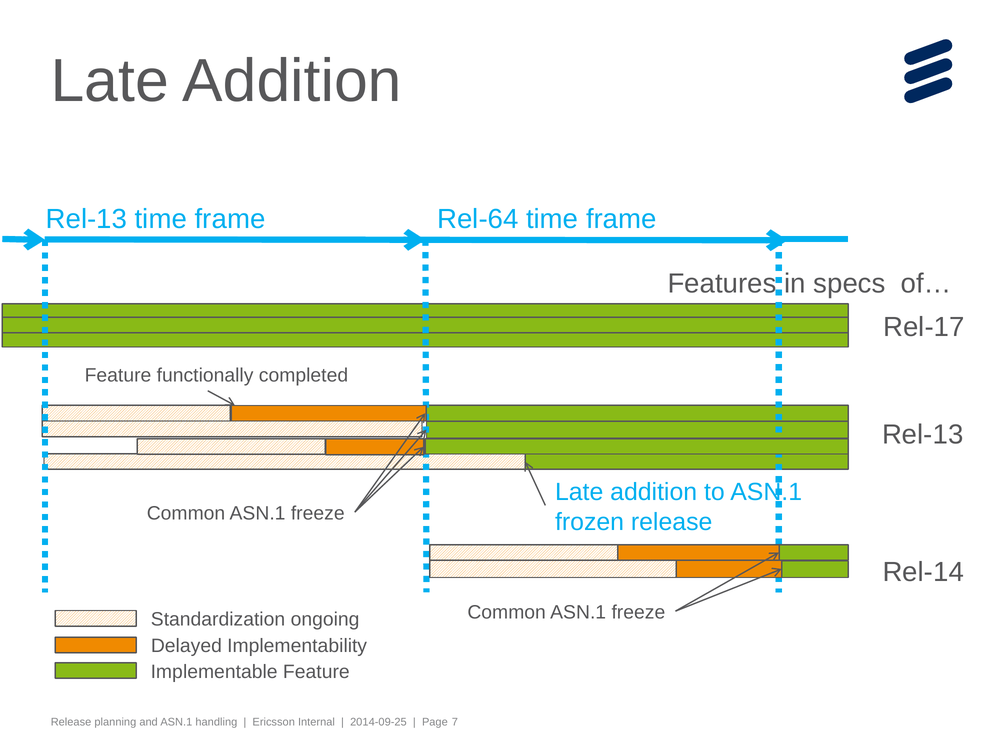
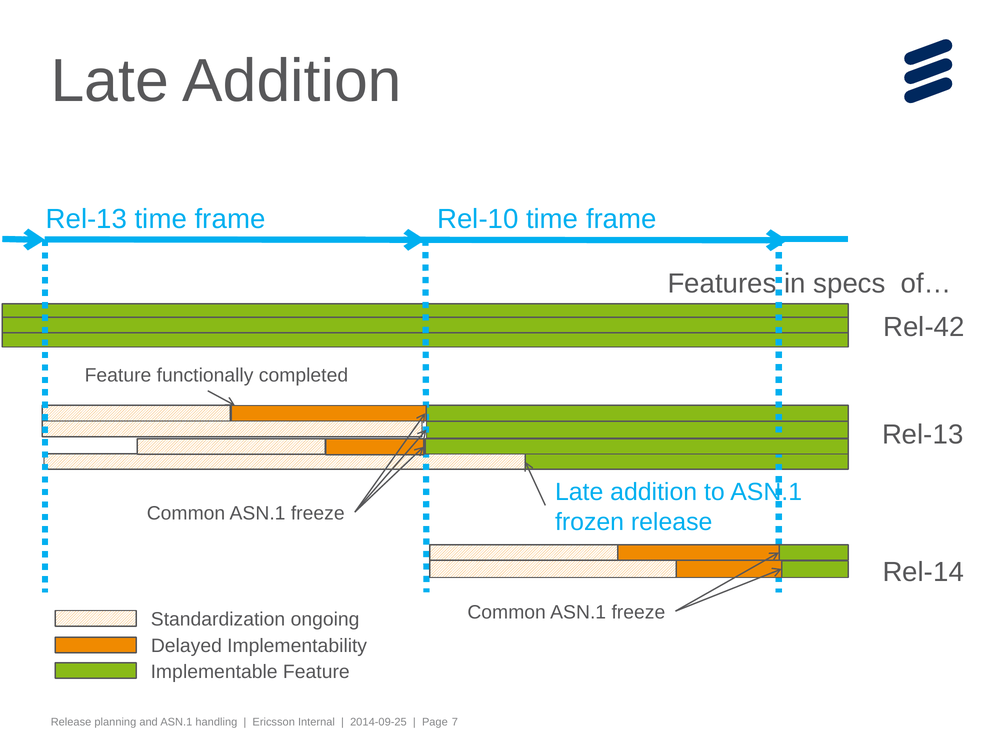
Rel-64: Rel-64 -> Rel-10
Rel-17: Rel-17 -> Rel-42
